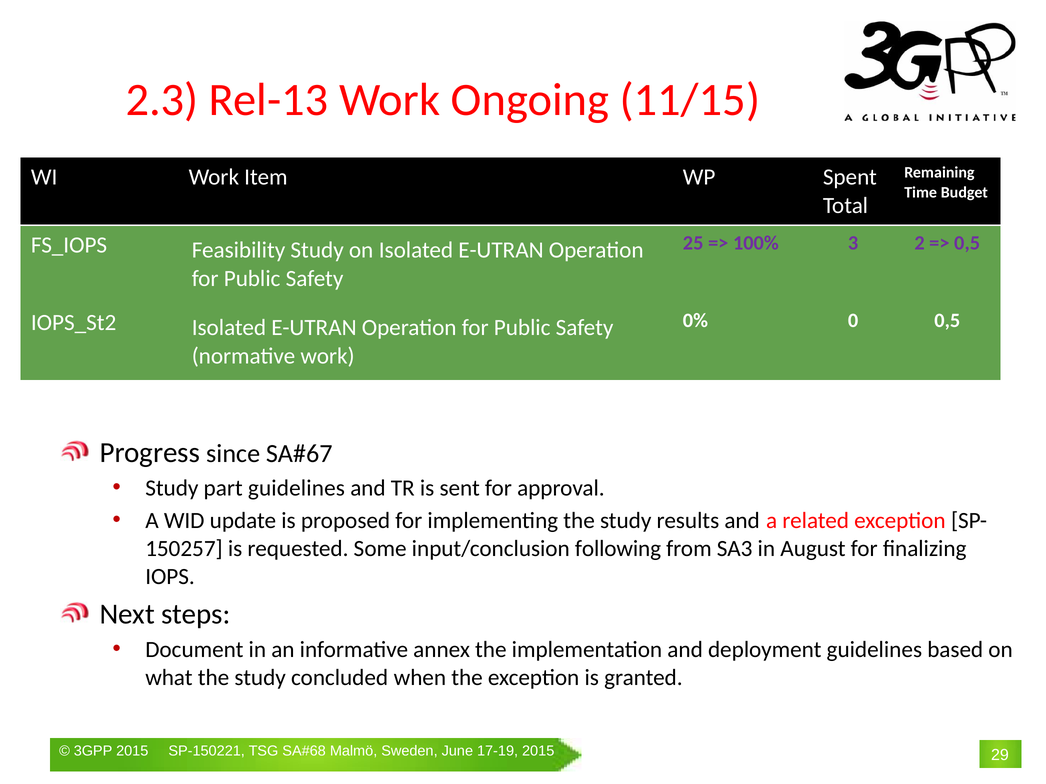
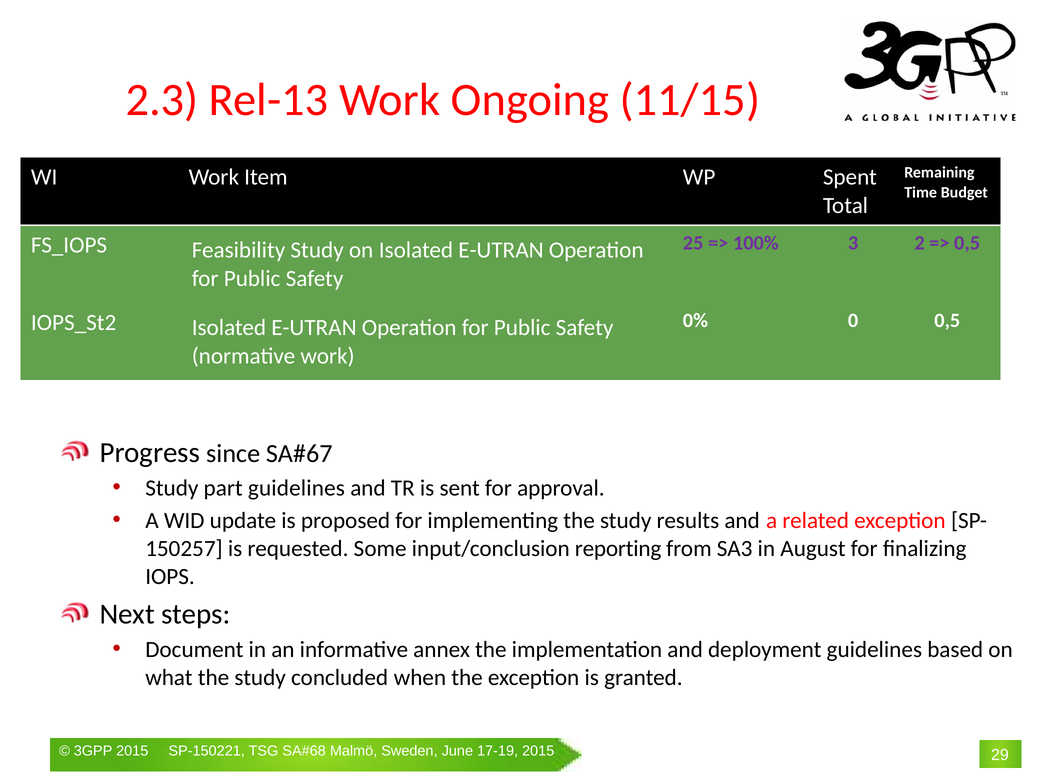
following: following -> reporting
